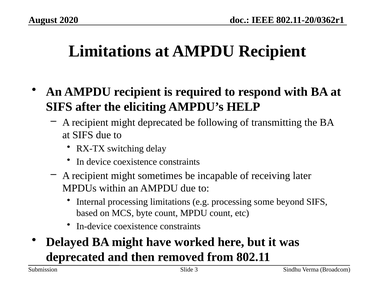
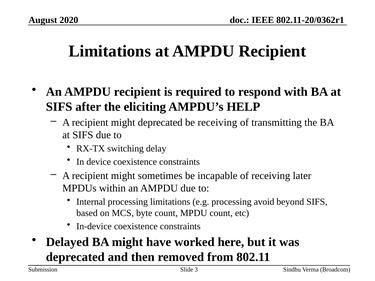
be following: following -> receiving
some: some -> avoid
